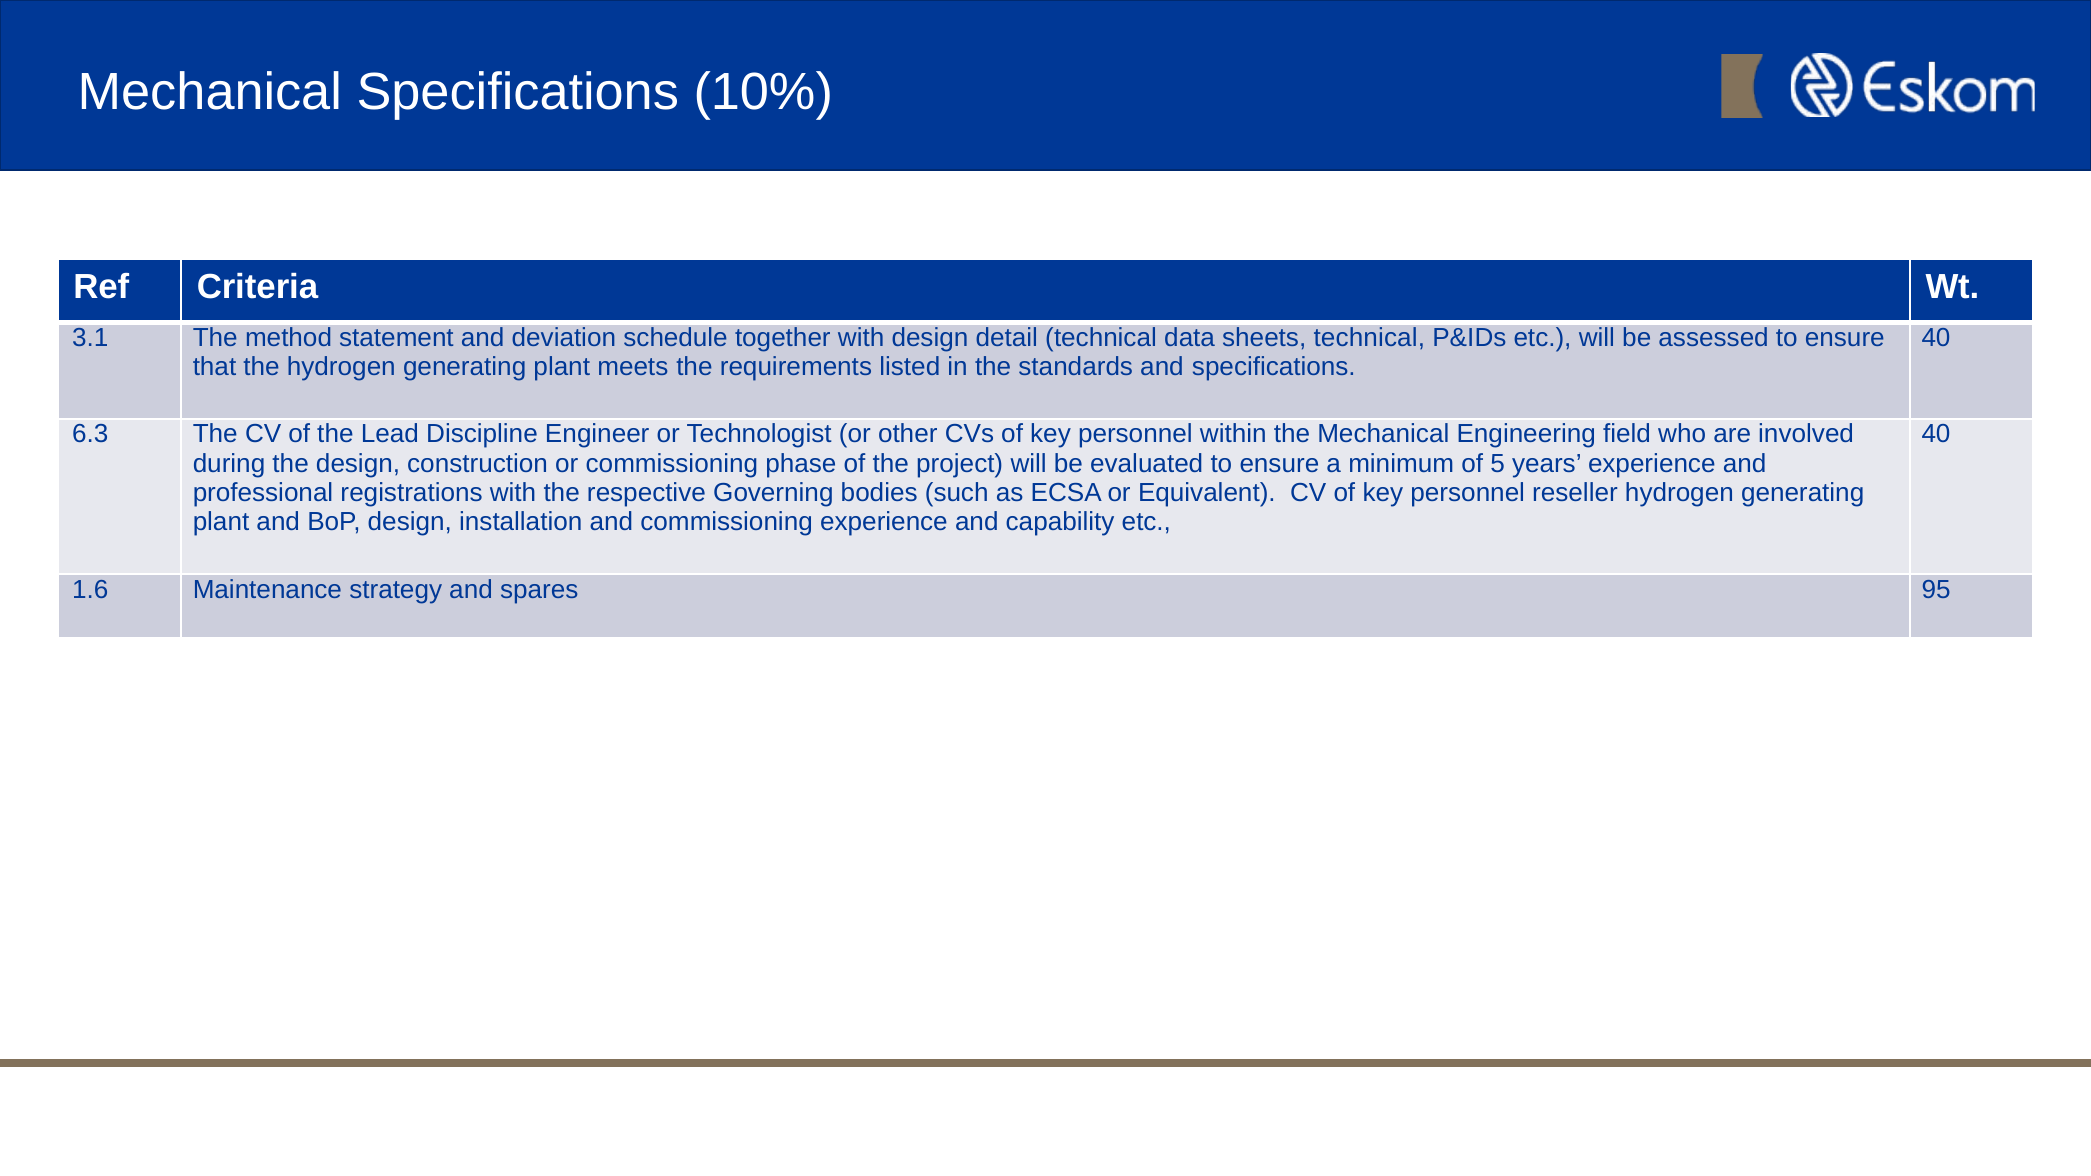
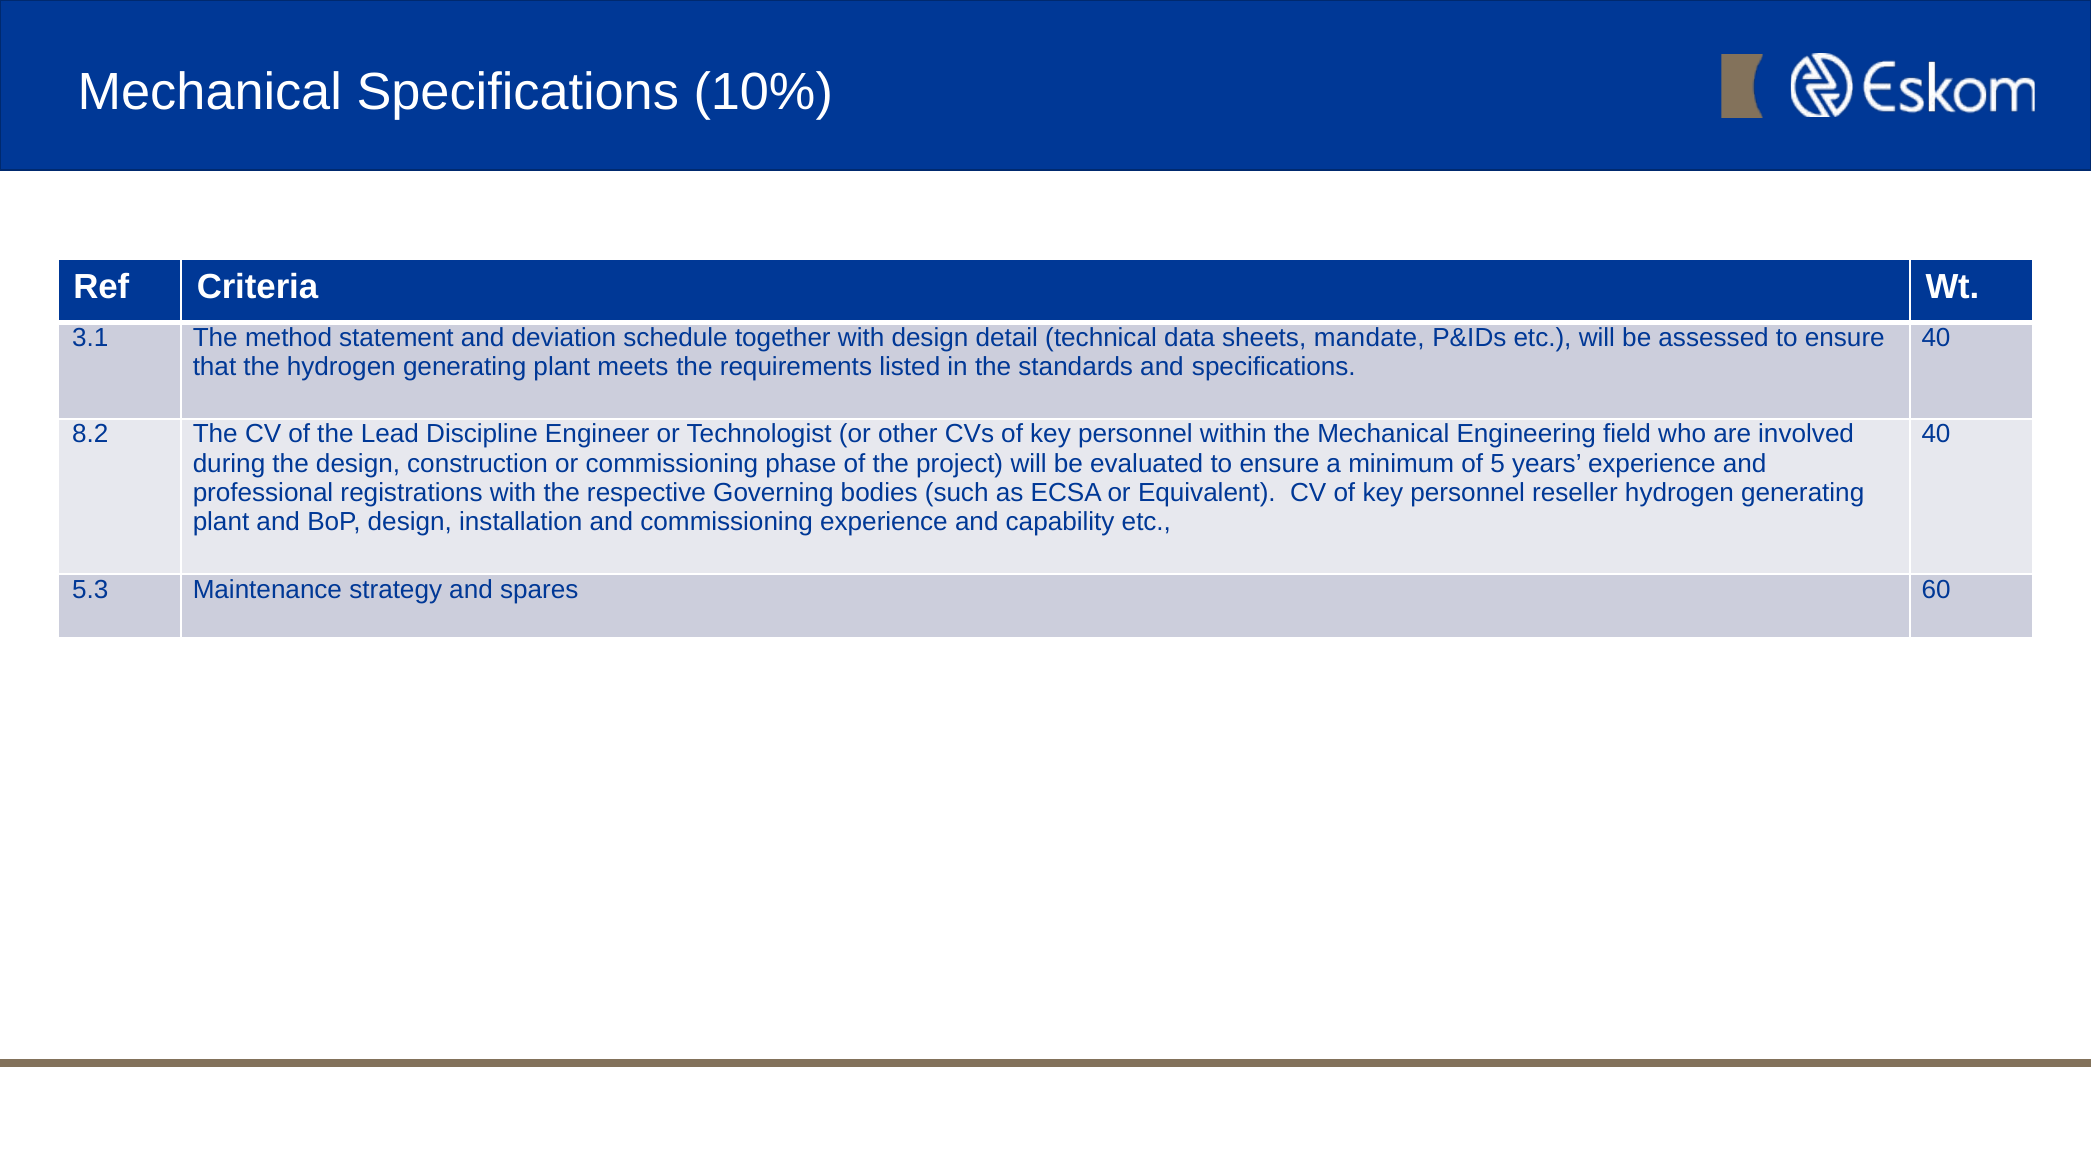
sheets technical: technical -> mandate
6.3: 6.3 -> 8.2
1.6: 1.6 -> 5.3
95: 95 -> 60
